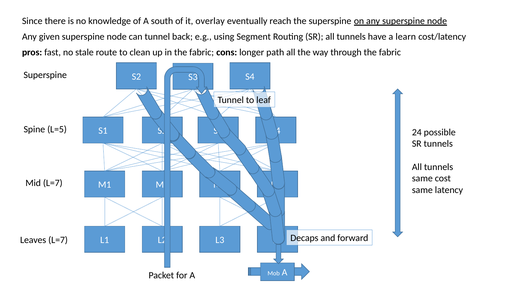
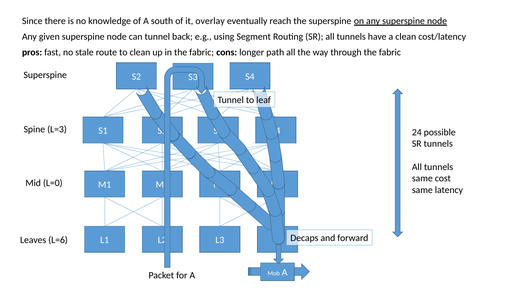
a learn: learn -> clean
L=5: L=5 -> L=3
Mid L=7: L=7 -> L=0
Leaves L=7: L=7 -> L=6
